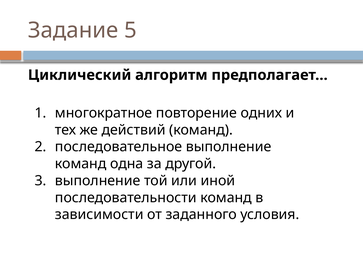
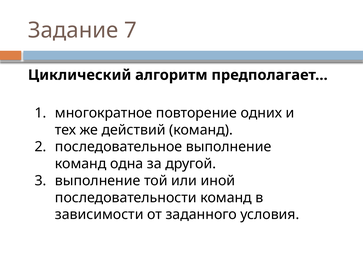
5: 5 -> 7
